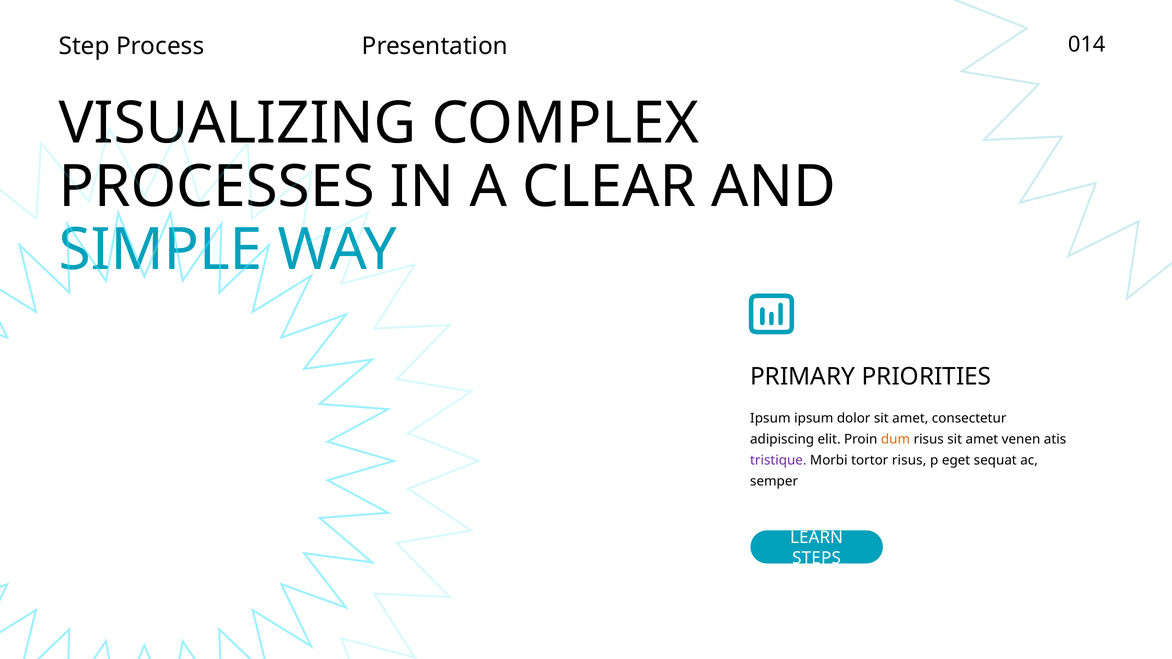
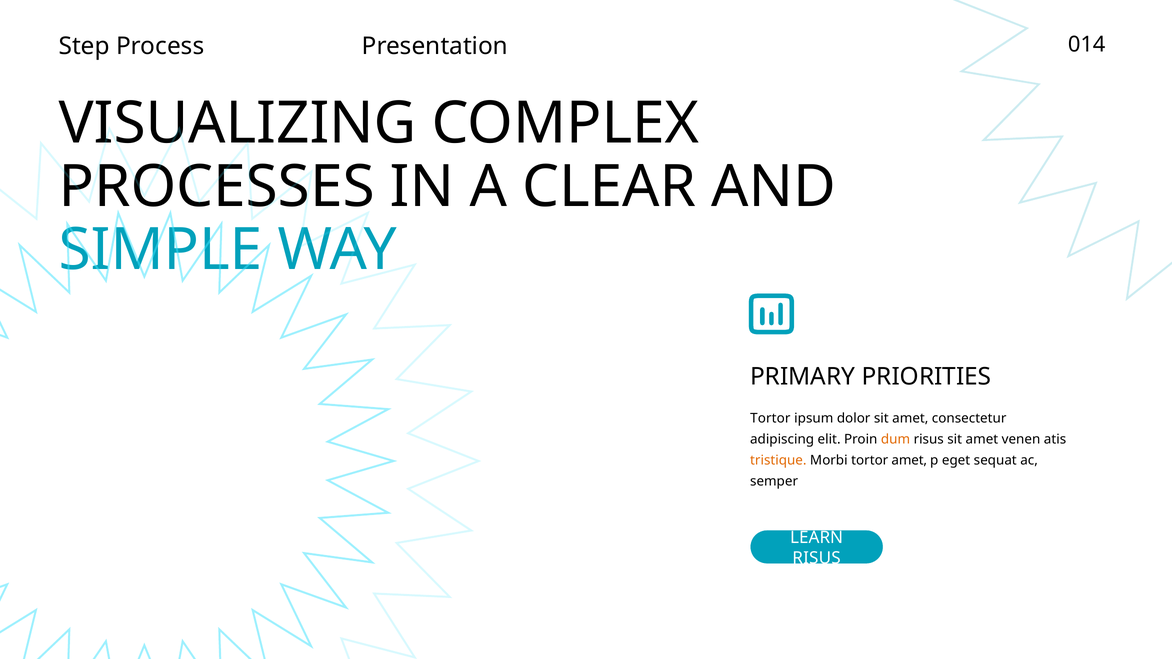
Ipsum at (770, 419): Ipsum -> Tortor
tristique colour: purple -> orange
tortor risus: risus -> amet
STEPS at (817, 559): STEPS -> RISUS
